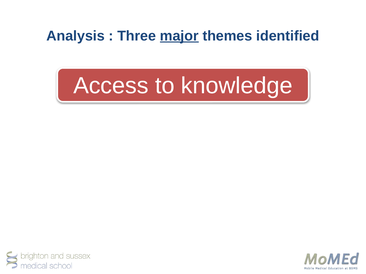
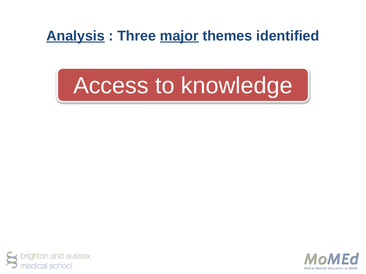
Analysis underline: none -> present
